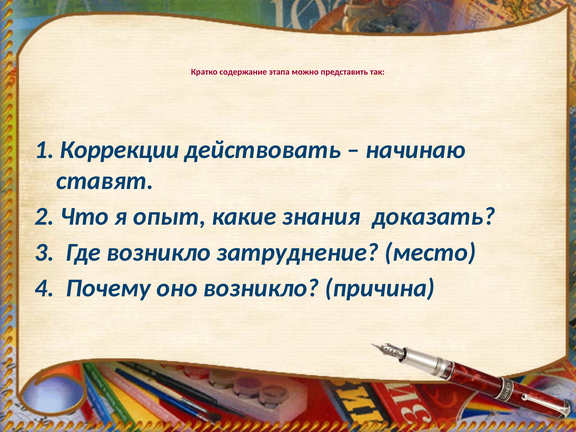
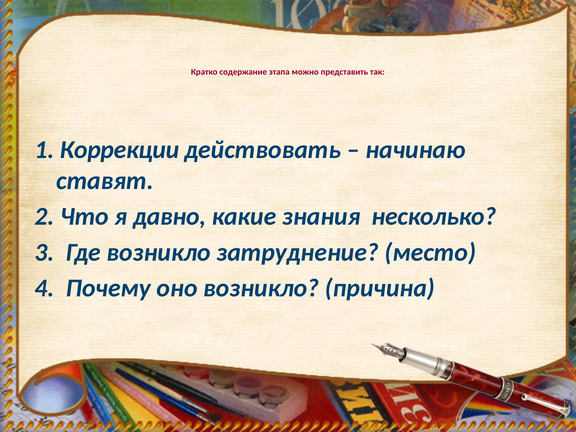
опыт: опыт -> давно
доказать: доказать -> несколько
